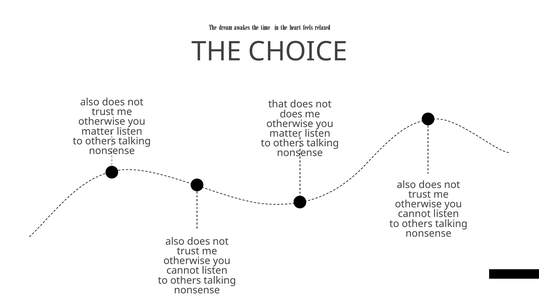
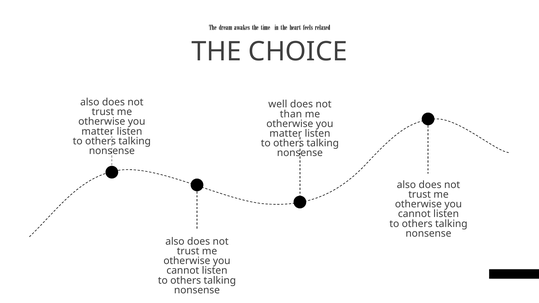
that: that -> well
does at (291, 114): does -> than
